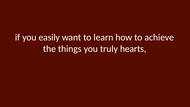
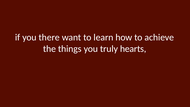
easily: easily -> there
